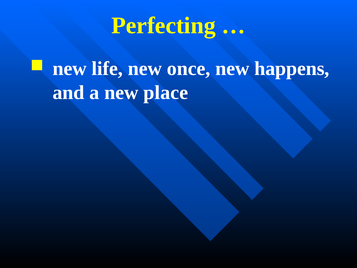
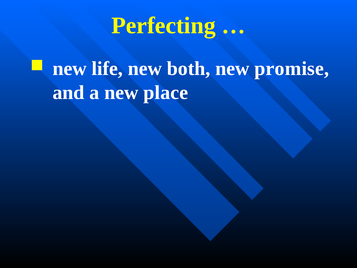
once: once -> both
happens: happens -> promise
